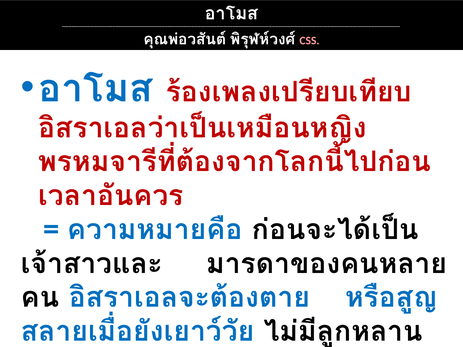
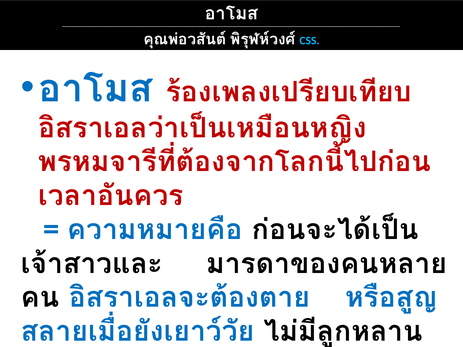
CSS colour: pink -> light blue
